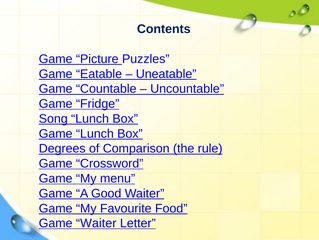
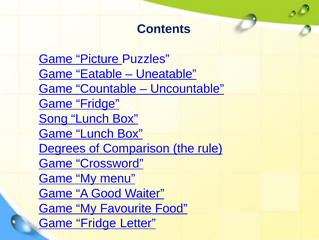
Waiter at (96, 223): Waiter -> Fridge
